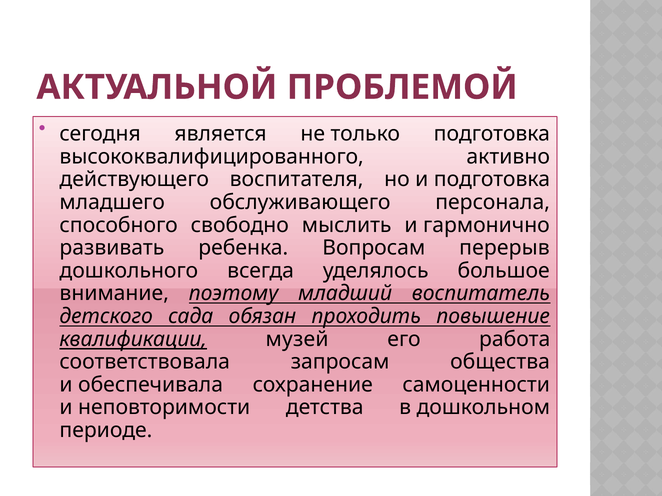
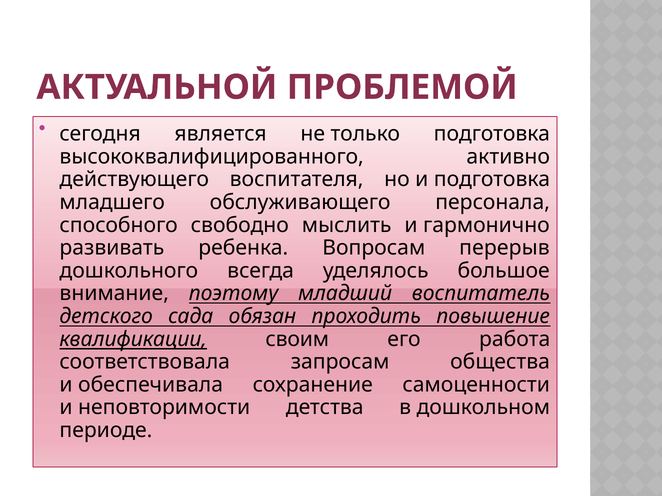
музей: музей -> своим
